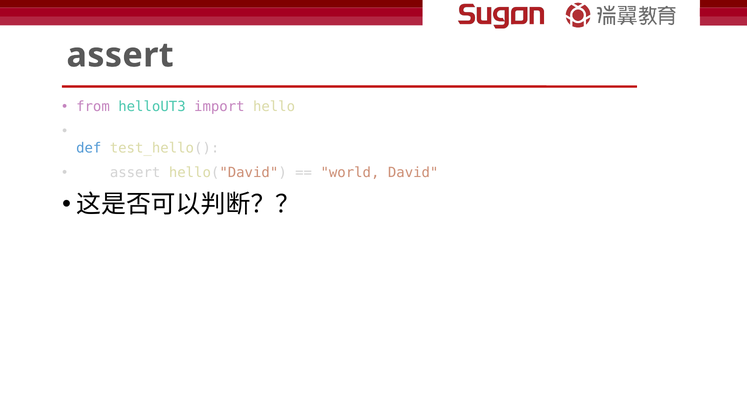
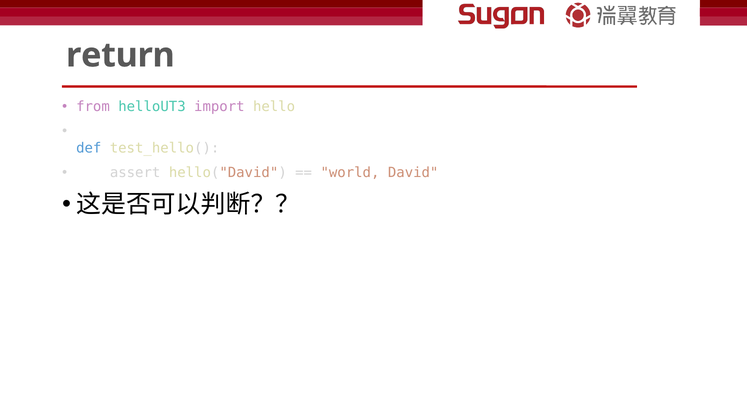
assert at (120, 55): assert -> return
